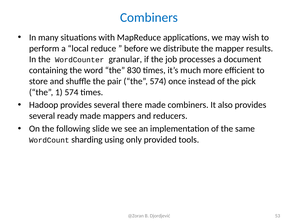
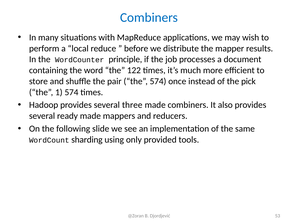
granular: granular -> principle
830: 830 -> 122
there: there -> three
